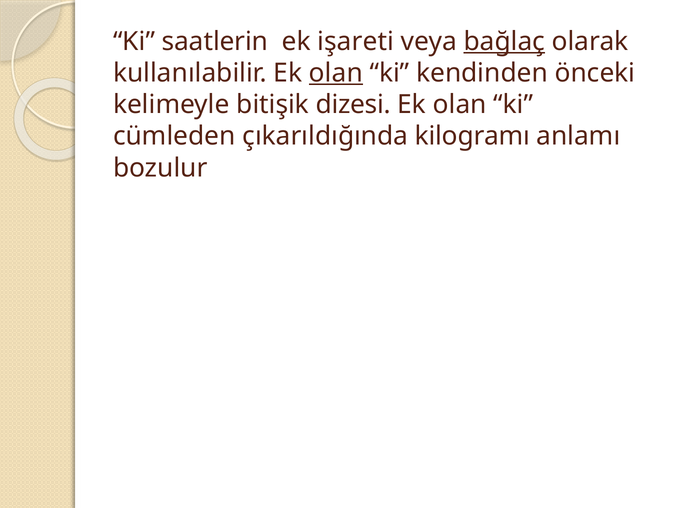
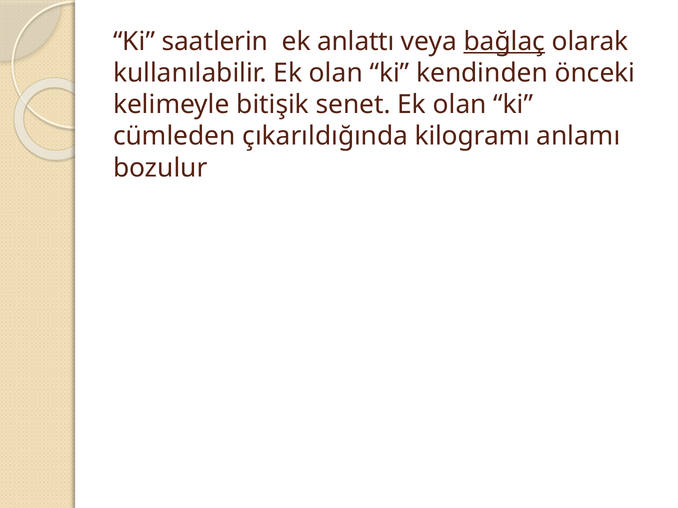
işareti: işareti -> anlattı
olan at (336, 73) underline: present -> none
dizesi: dizesi -> senet
